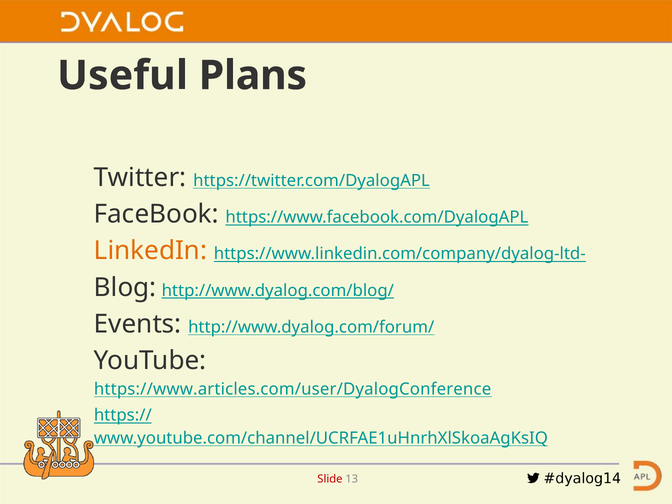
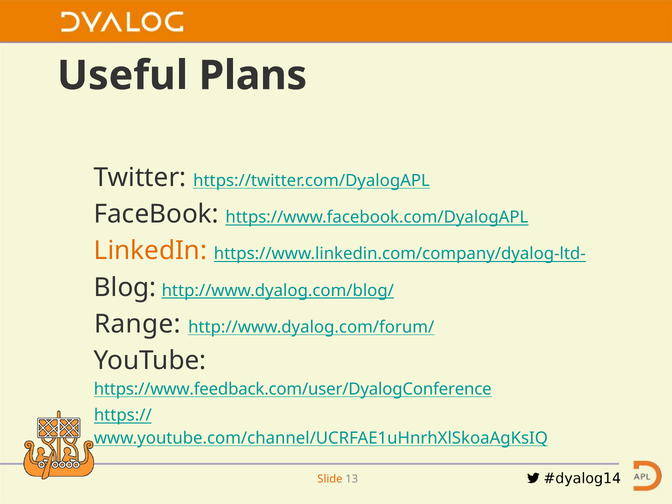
Events: Events -> Range
https://www.articles.com/user/DyalogConference: https://www.articles.com/user/DyalogConference -> https://www.feedback.com/user/DyalogConference
Slide colour: red -> orange
